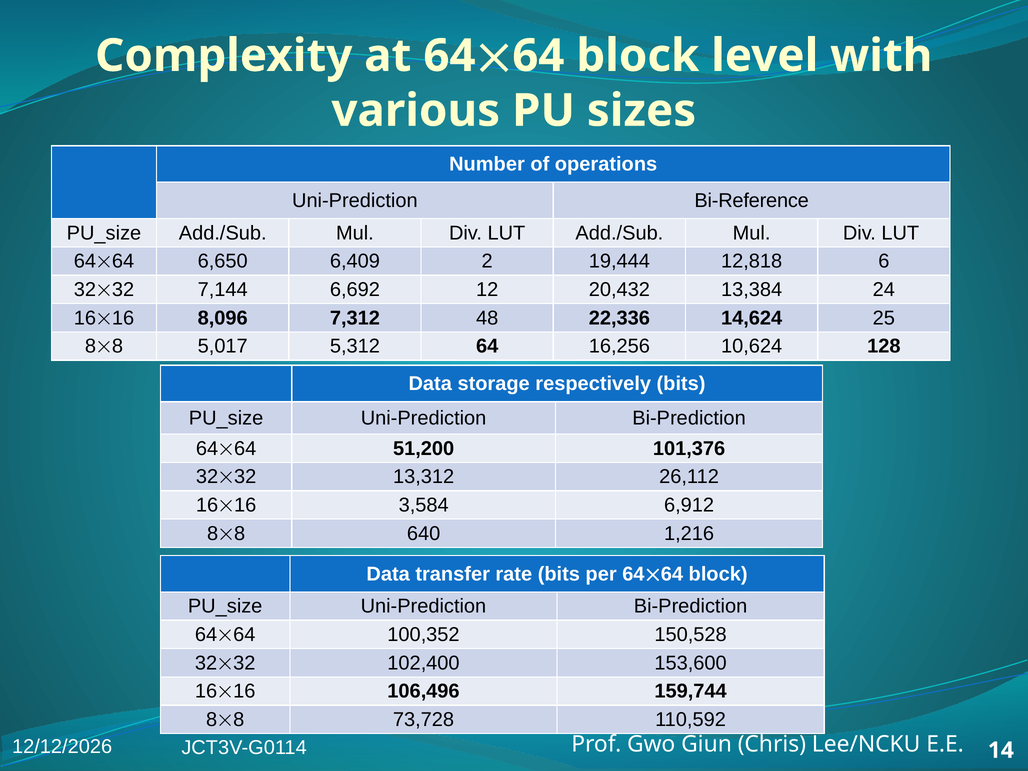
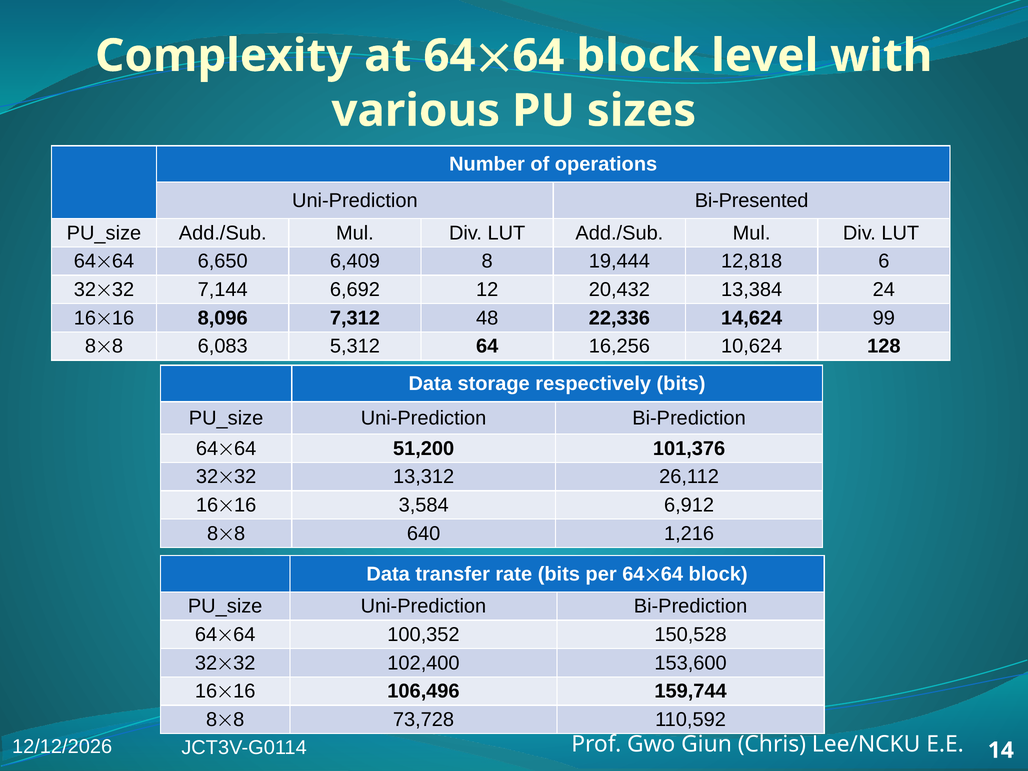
Bi-Reference: Bi-Reference -> Bi-Presented
2: 2 -> 8
25: 25 -> 99
5,017: 5,017 -> 6,083
